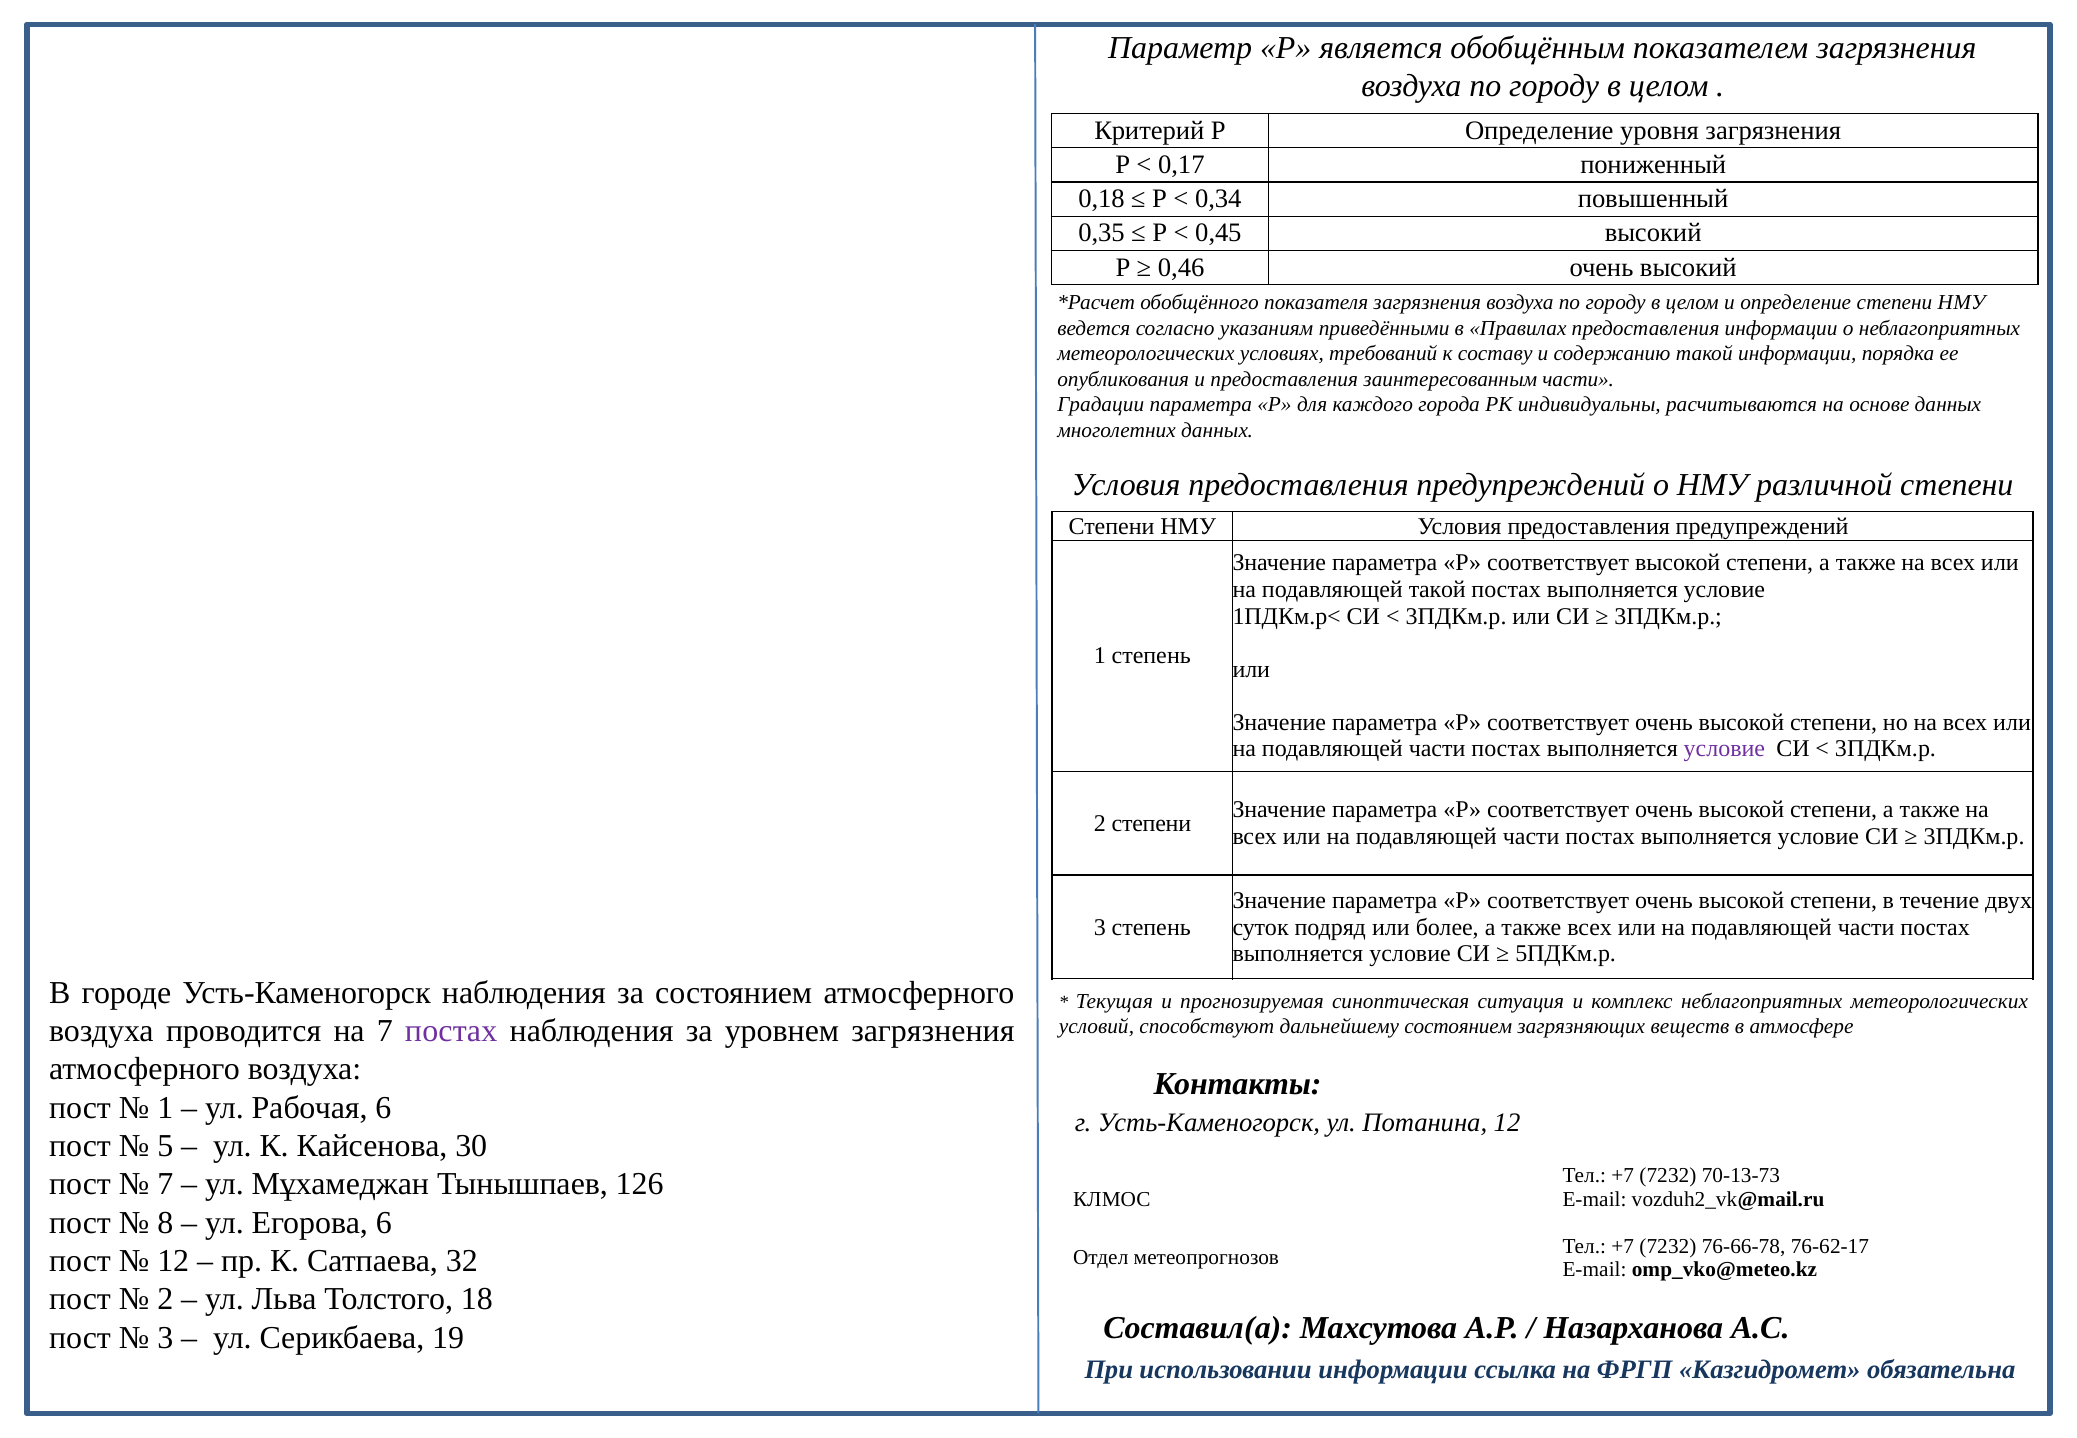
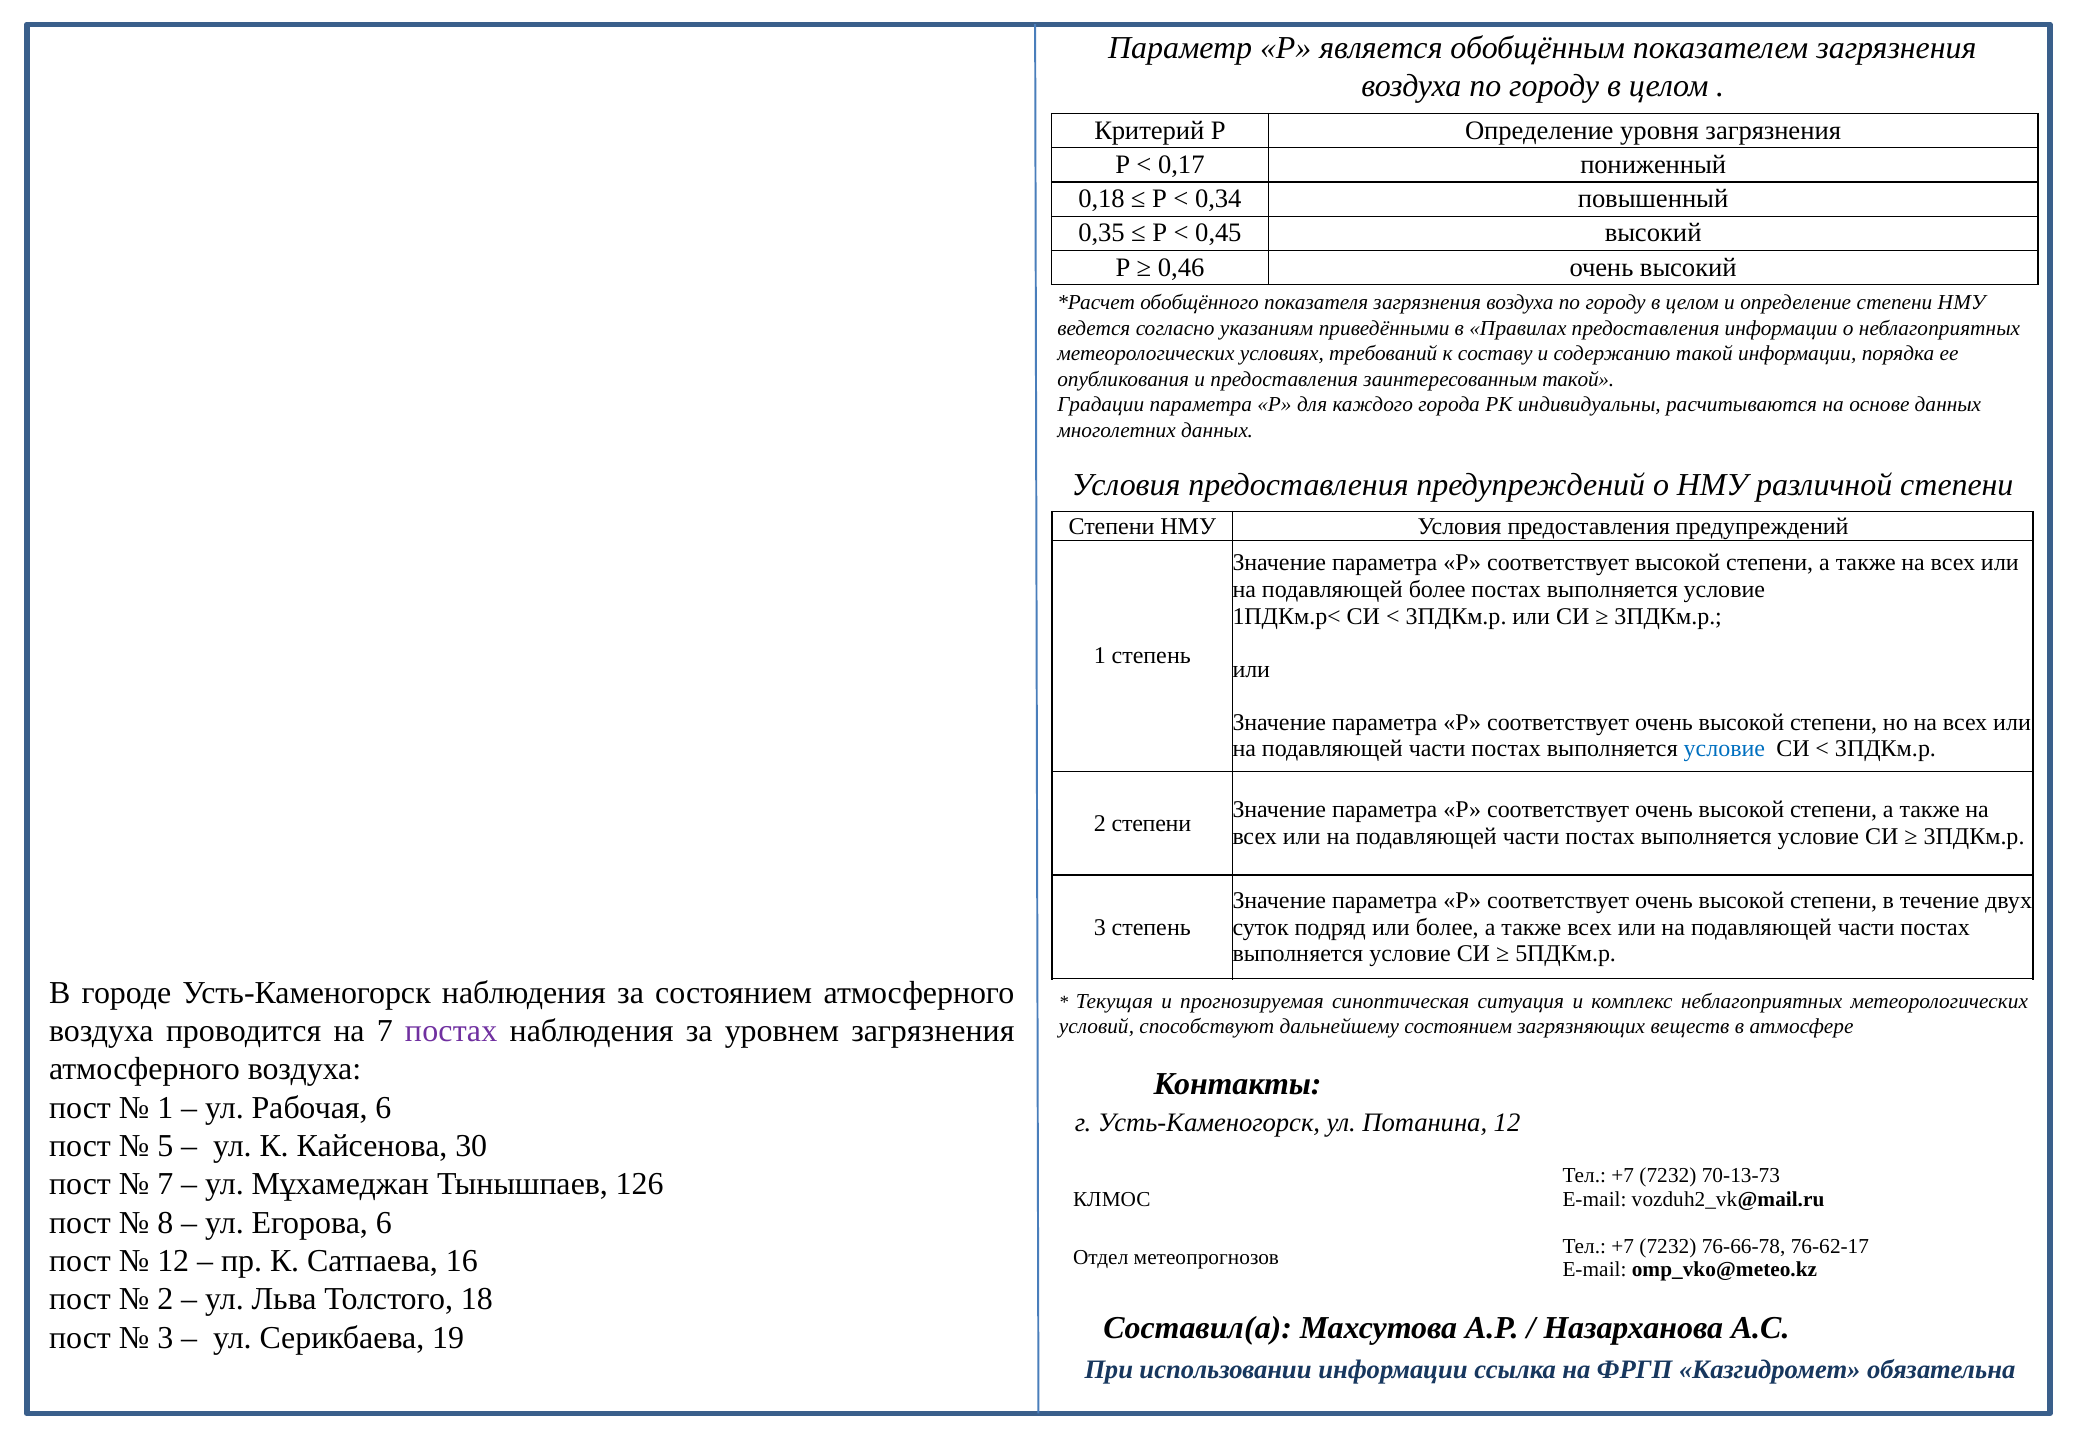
заинтересованным части: части -> такой
подавляющей такой: такой -> более
условие at (1724, 749) colour: purple -> blue
32: 32 -> 16
